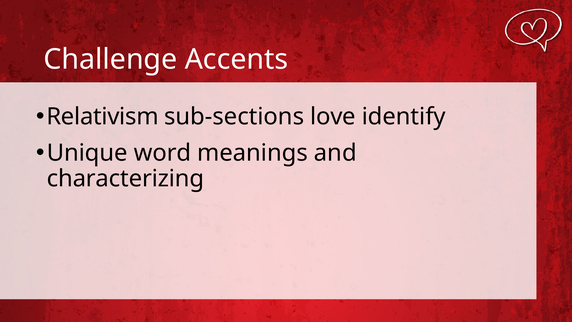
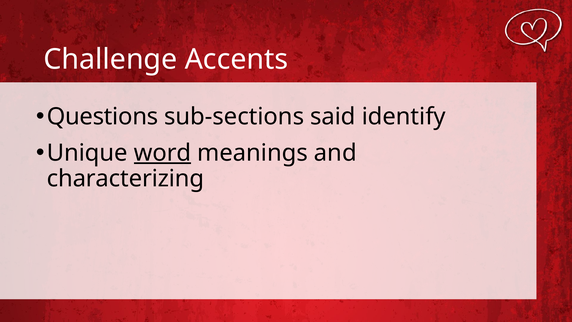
Relativism: Relativism -> Questions
love: love -> said
word underline: none -> present
